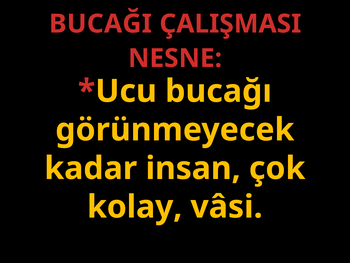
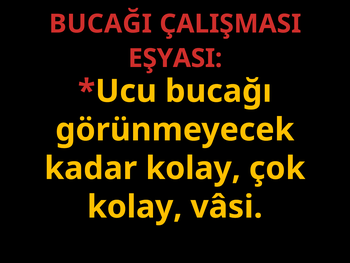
NESNE: NESNE -> EŞYASI
kadar insan: insan -> kolay
